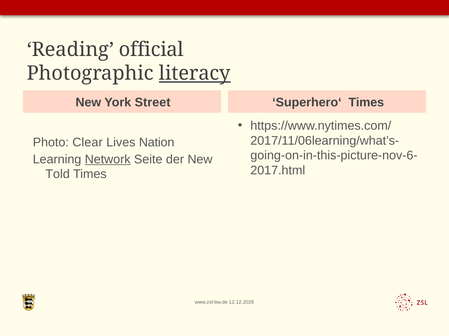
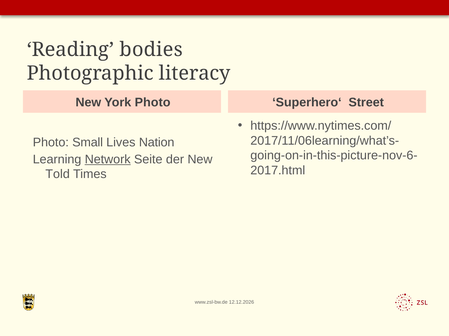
official: official -> bodies
literacy underline: present -> none
York Street: Street -> Photo
Superhero‘ Times: Times -> Street
Clear: Clear -> Small
